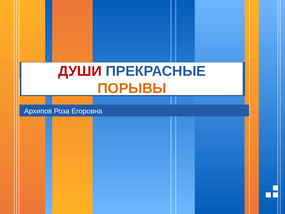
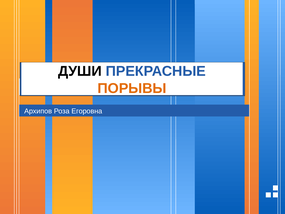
ДУШИ colour: red -> black
